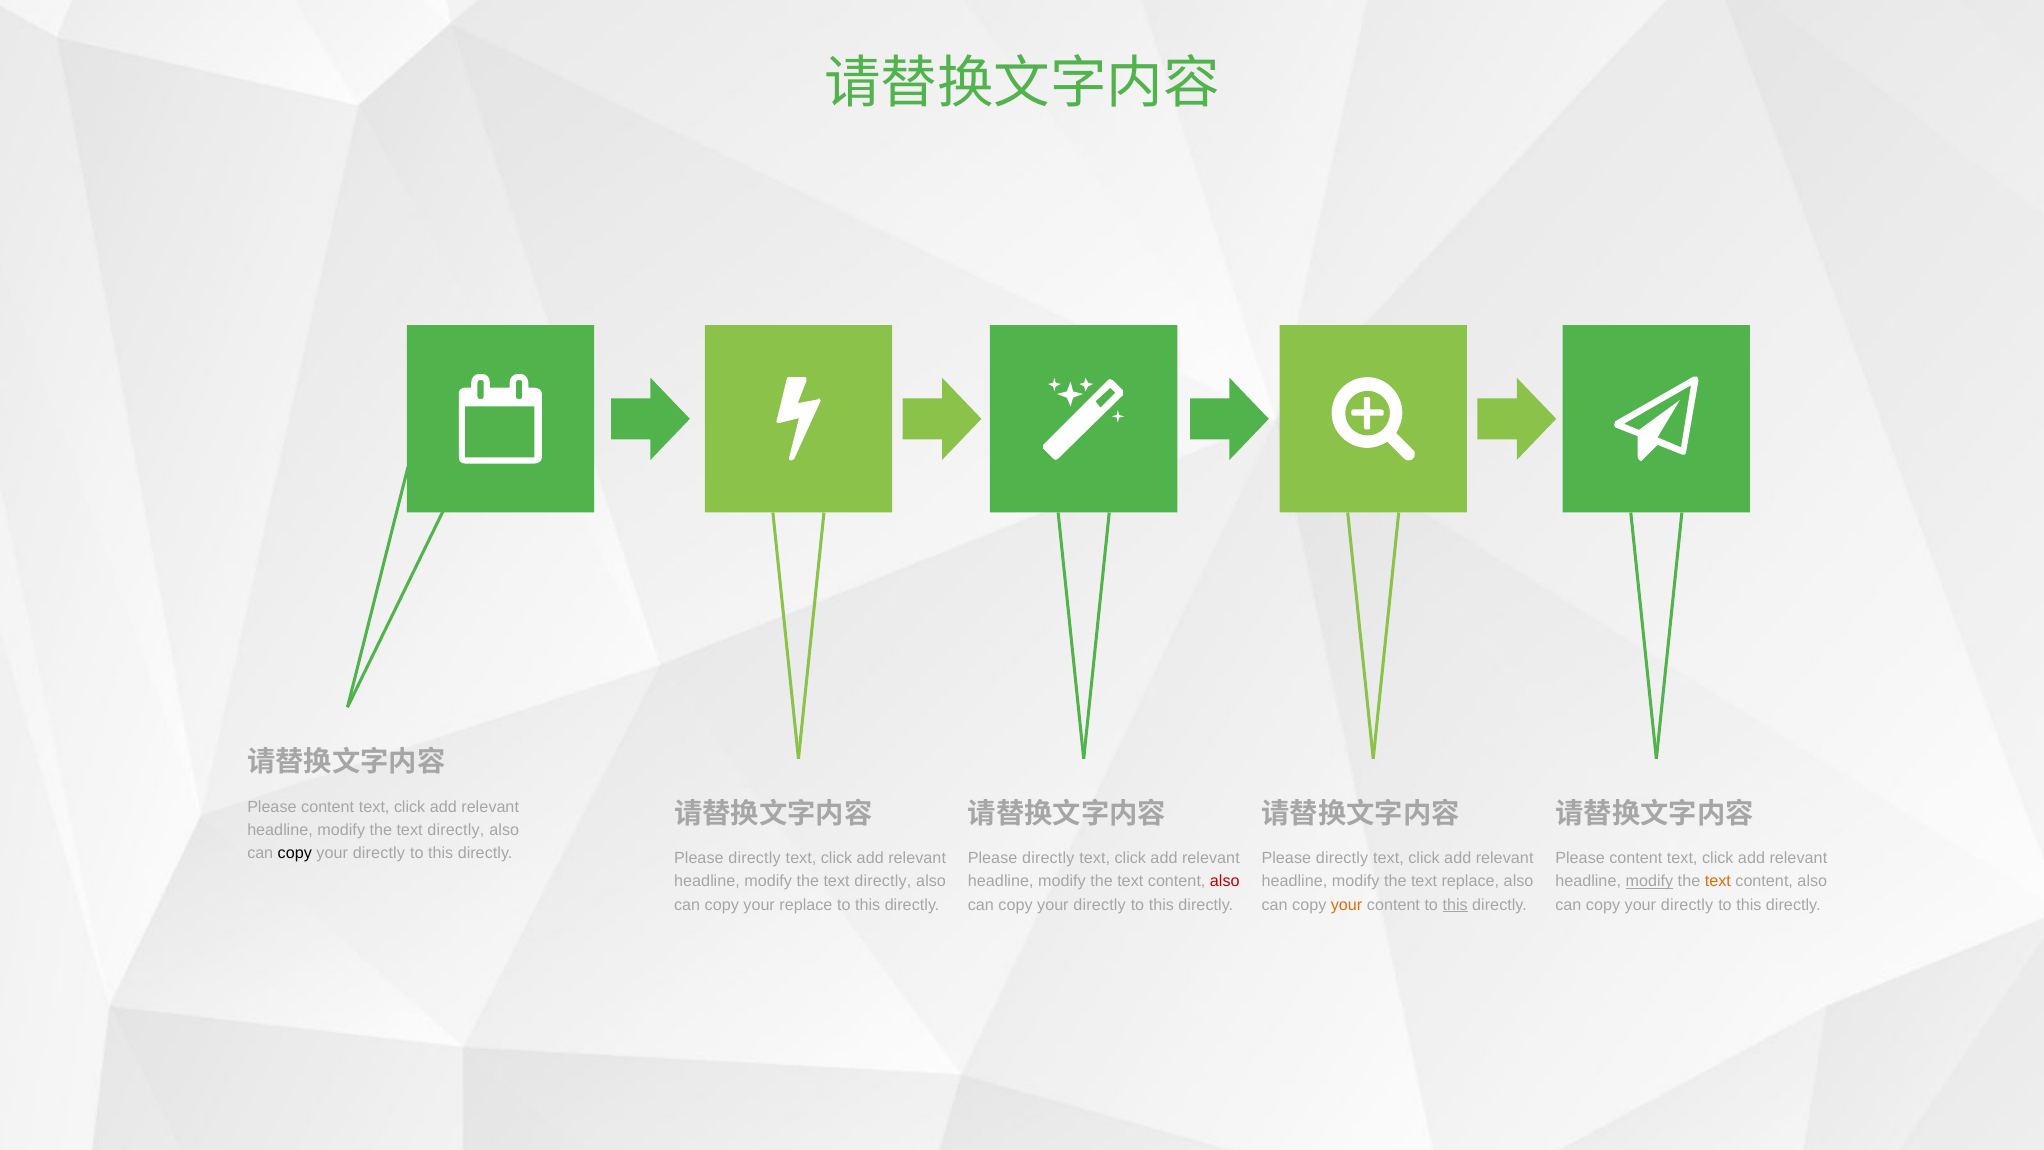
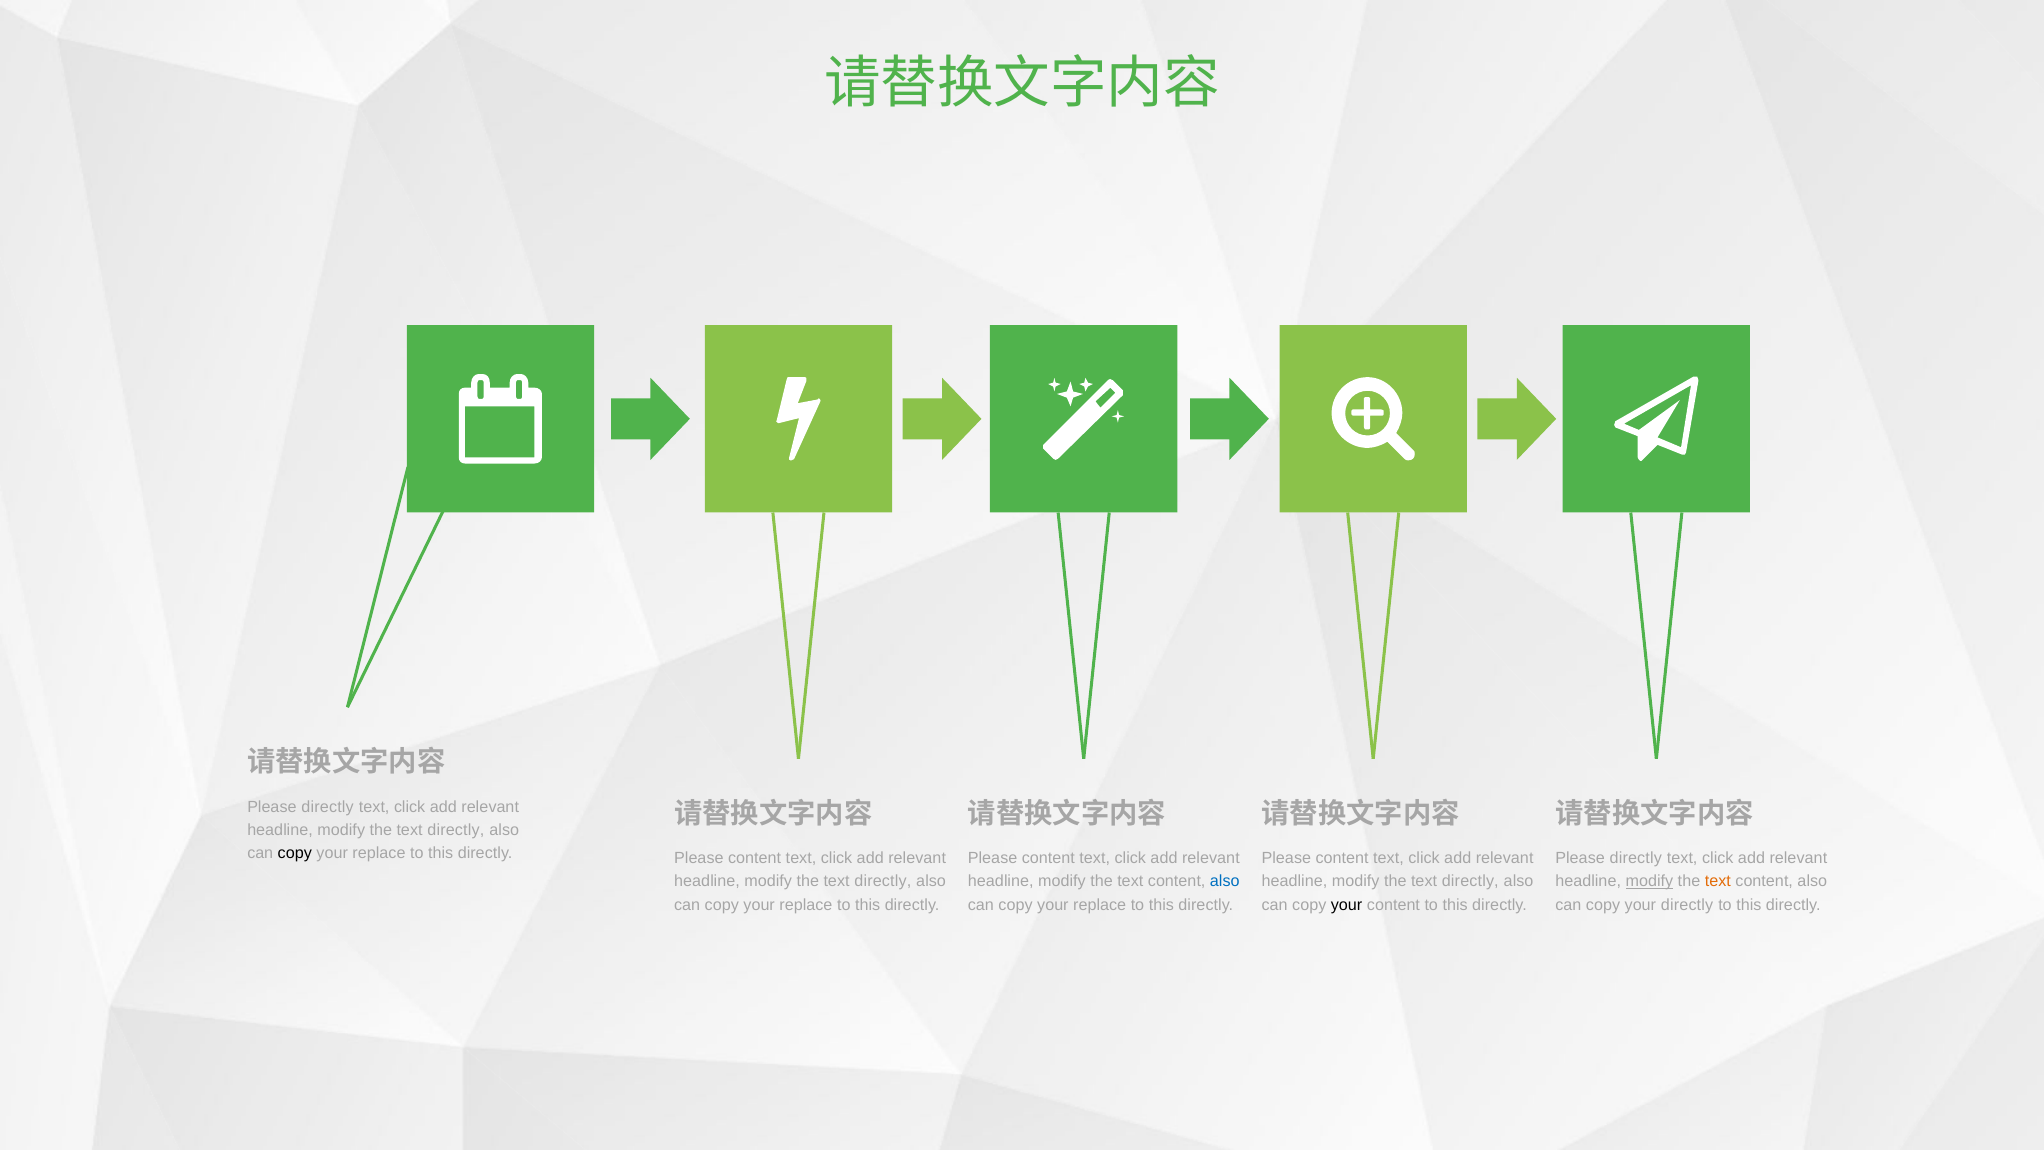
content at (328, 807): content -> directly
directly at (379, 853): directly -> replace
directly at (755, 858): directly -> content
directly at (1048, 858): directly -> content
directly at (1342, 858): directly -> content
content at (1636, 858): content -> directly
also at (1225, 881) colour: red -> blue
replace at (1470, 881): replace -> directly
directly at (1100, 905): directly -> replace
your at (1347, 905) colour: orange -> black
this at (1455, 905) underline: present -> none
